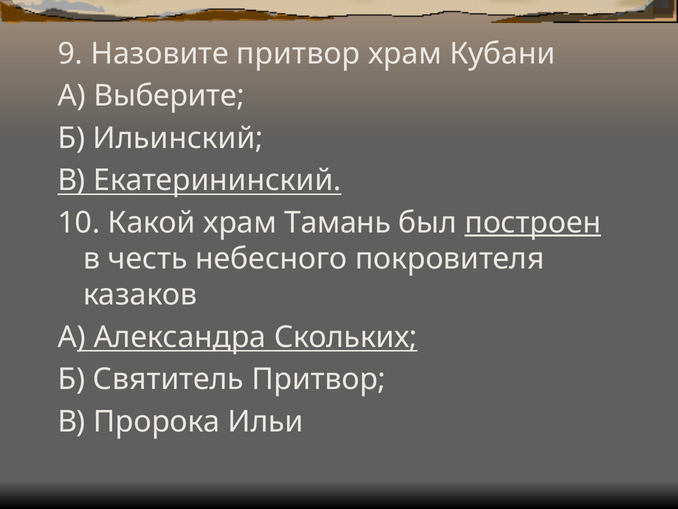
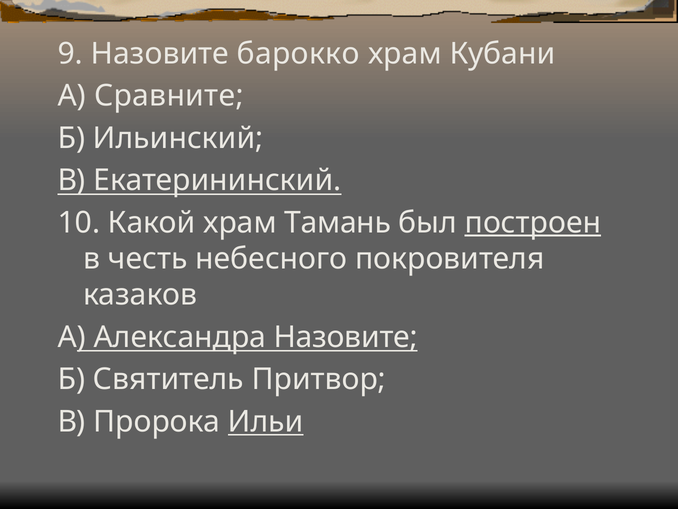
Назовите притвор: притвор -> барокко
Выберите: Выберите -> Сравните
Александра Скольких: Скольких -> Назовите
Ильи underline: none -> present
